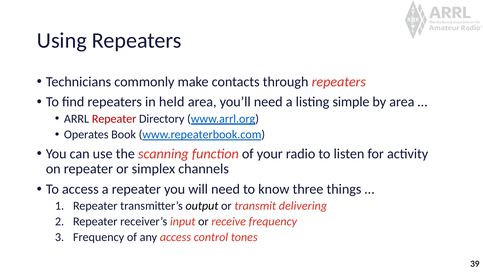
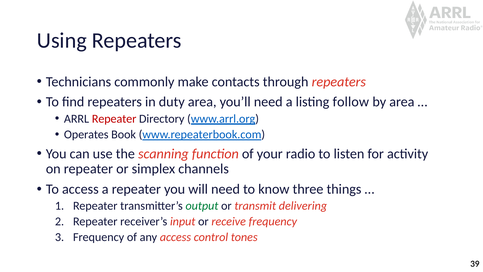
held: held -> duty
simple: simple -> follow
output colour: black -> green
